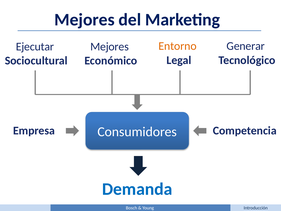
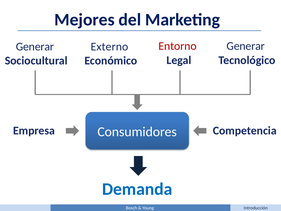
Entorno colour: orange -> red
Ejecutar at (35, 47): Ejecutar -> Generar
Mejores at (110, 47): Mejores -> Externo
